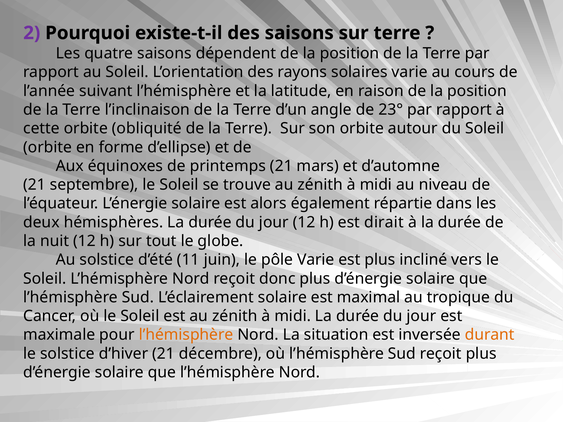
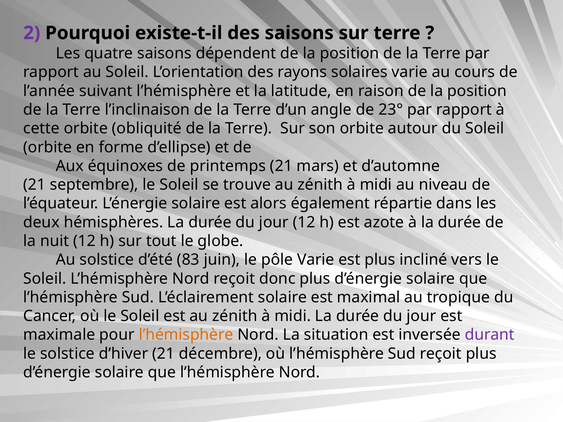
dirait: dirait -> azote
11: 11 -> 83
durant colour: orange -> purple
